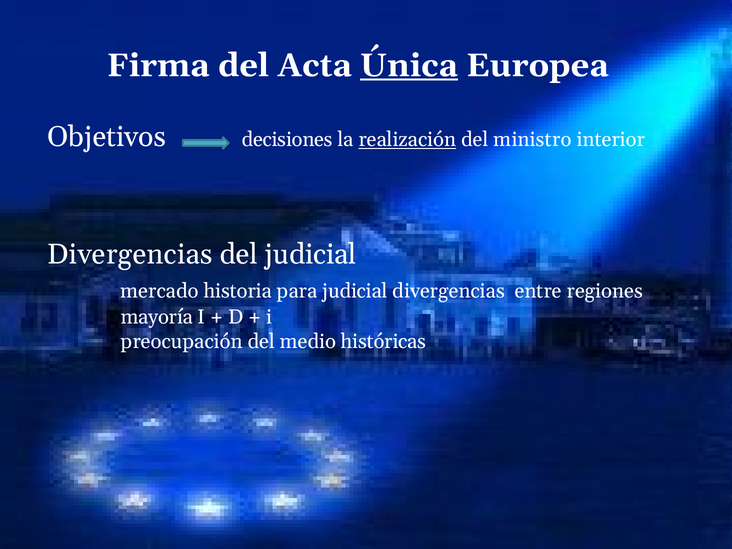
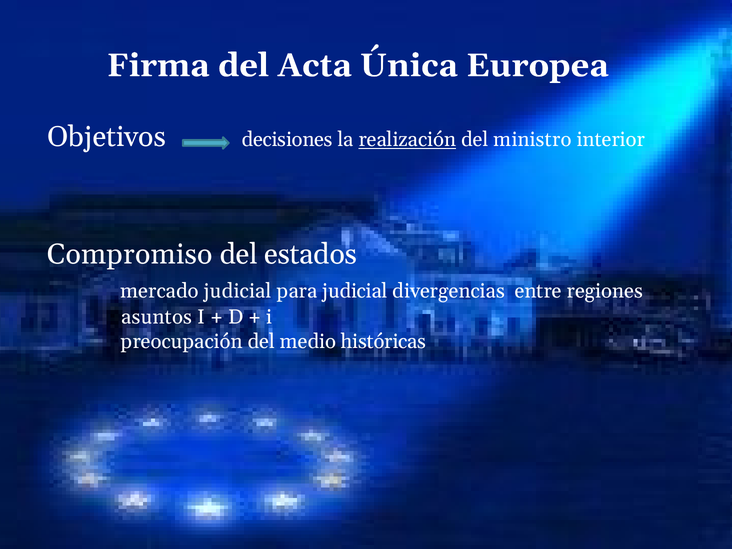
Única underline: present -> none
Divergencias at (130, 254): Divergencias -> Compromiso
del judicial: judicial -> estados
mercado historia: historia -> judicial
mayoría: mayoría -> asuntos
